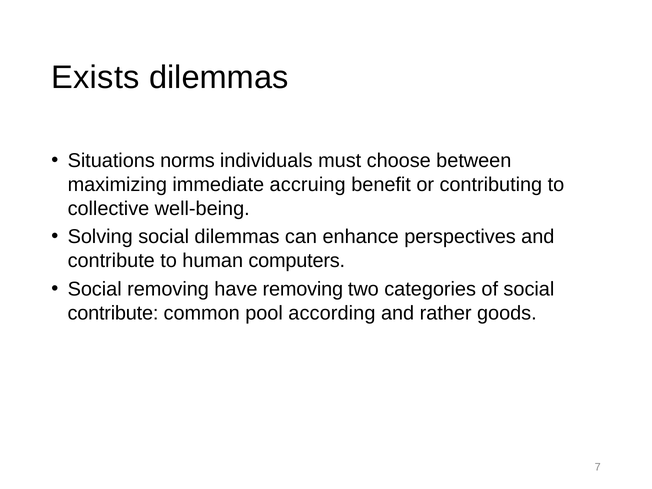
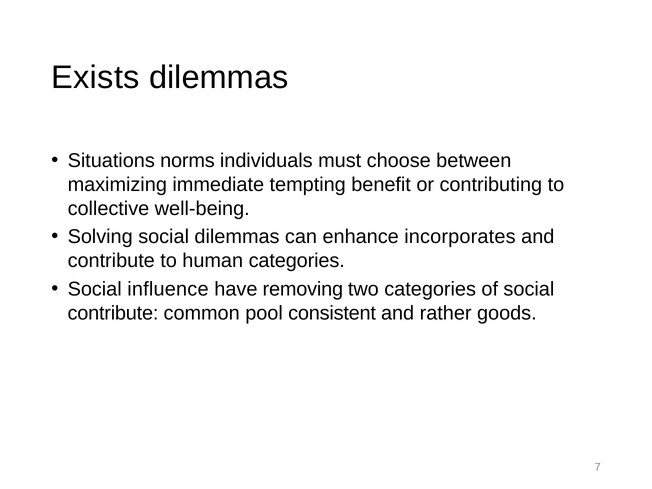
accruing: accruing -> tempting
perspectives: perspectives -> incorporates
human computers: computers -> categories
Social removing: removing -> influence
according: according -> consistent
